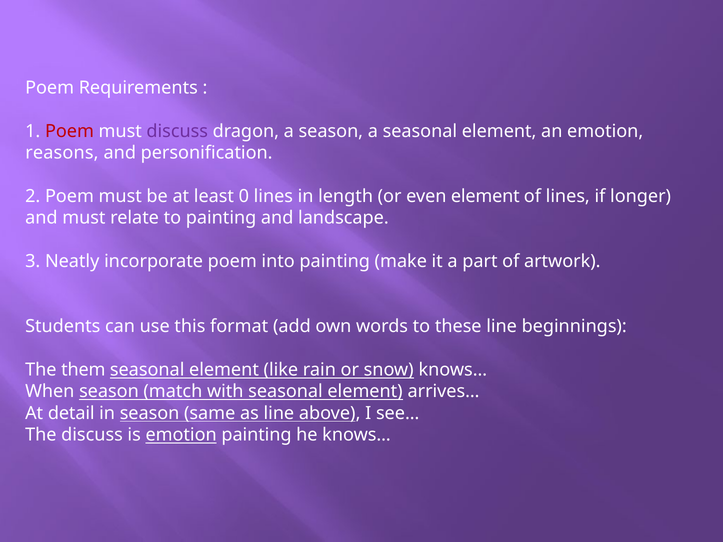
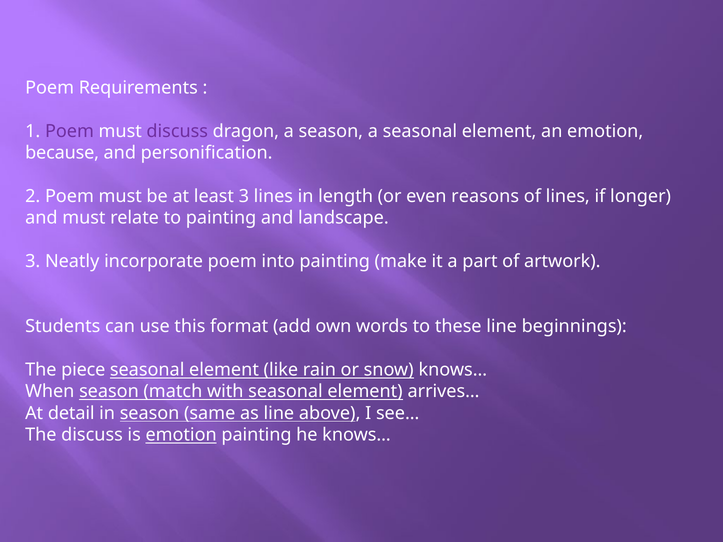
Poem at (69, 131) colour: red -> purple
reasons: reasons -> because
least 0: 0 -> 3
even element: element -> reasons
them: them -> piece
